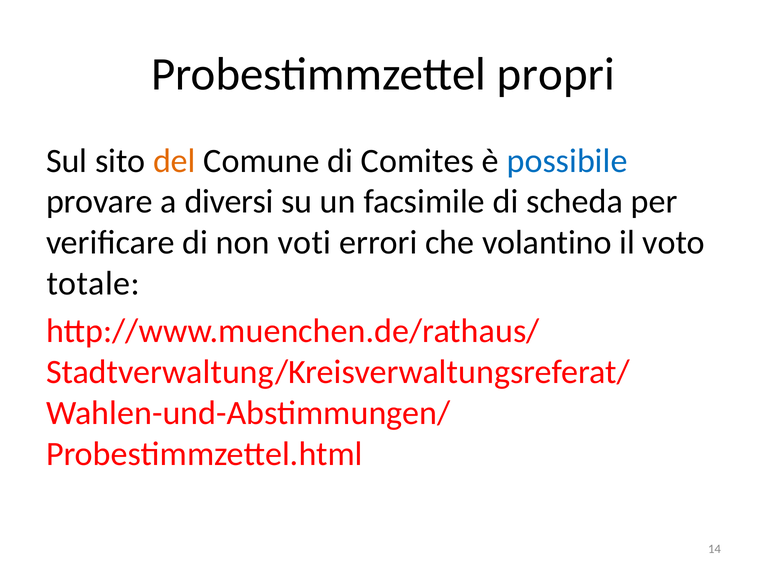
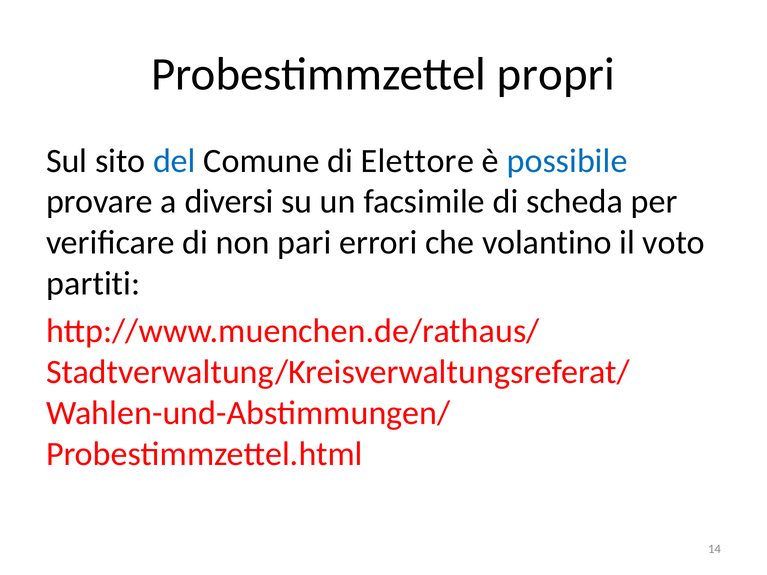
del colour: orange -> blue
Comites: Comites -> Elettore
voti: voti -> pari
totale: totale -> partiti
